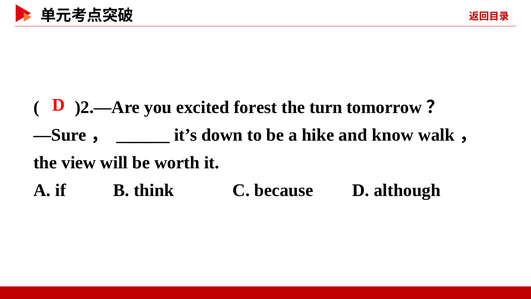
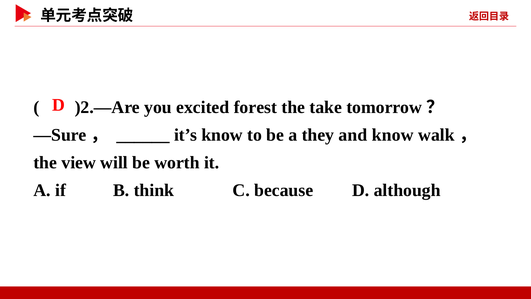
turn: turn -> take
it’s down: down -> know
hike: hike -> they
